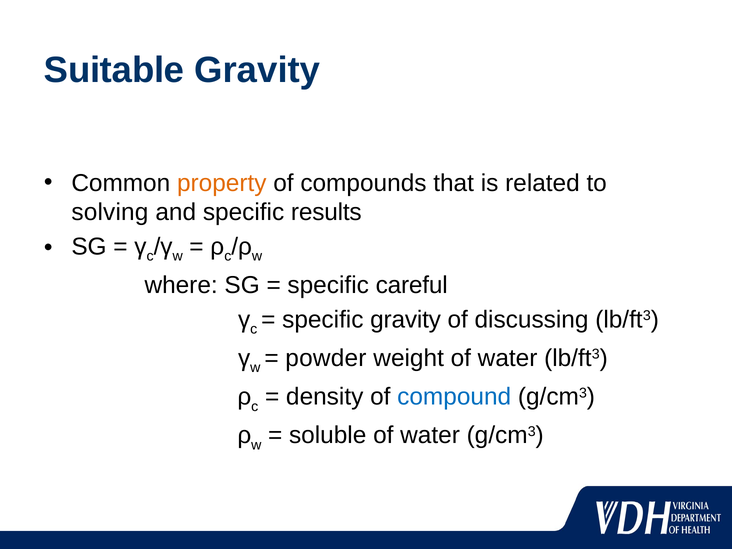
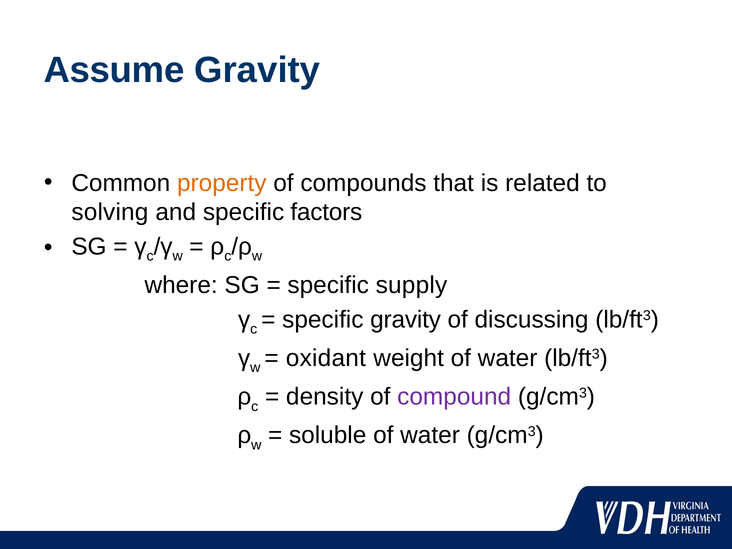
Suitable: Suitable -> Assume
results: results -> factors
careful: careful -> supply
powder: powder -> oxidant
compound colour: blue -> purple
